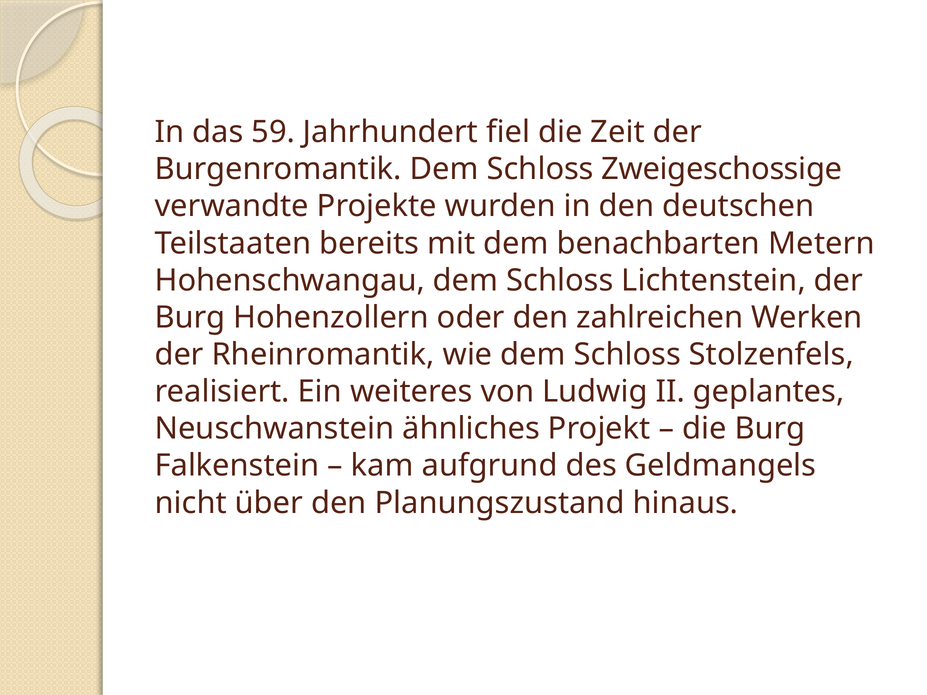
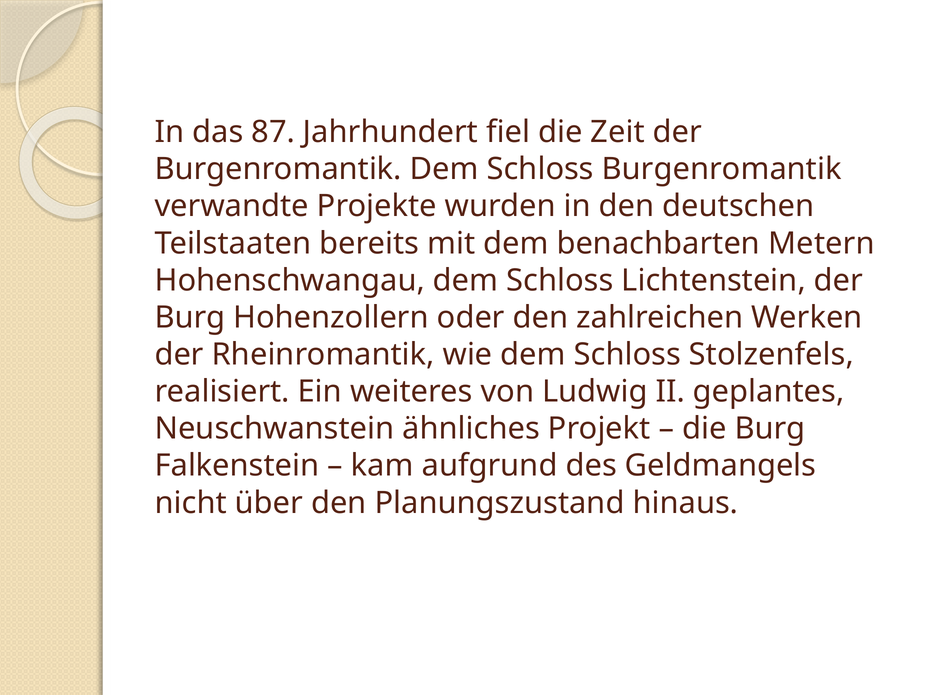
59: 59 -> 87
Schloss Zweigeschossige: Zweigeschossige -> Burgenromantik
